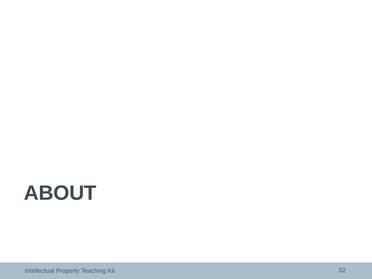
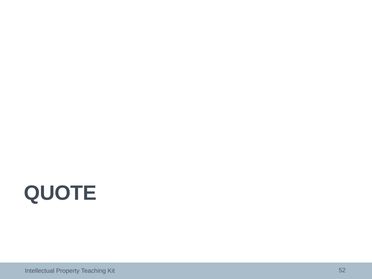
ABOUT: ABOUT -> QUOTE
